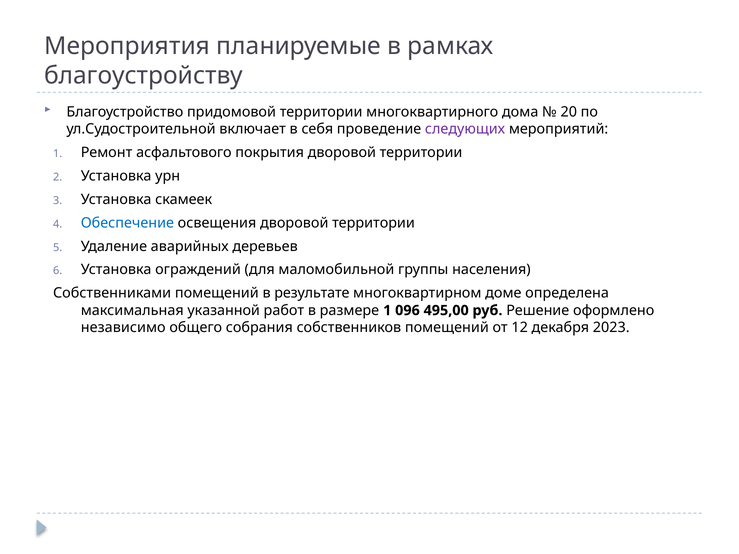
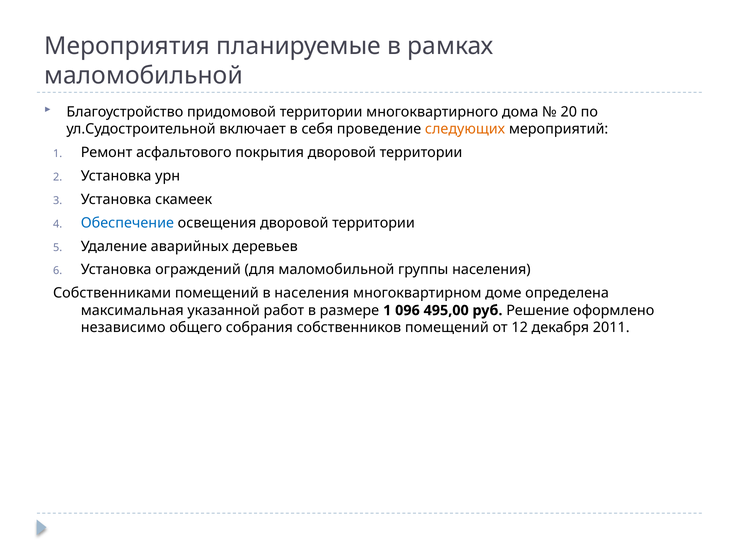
благоустройству at (144, 76): благоустройству -> маломобильной
следующих colour: purple -> orange
в результате: результате -> населения
2023: 2023 -> 2011
